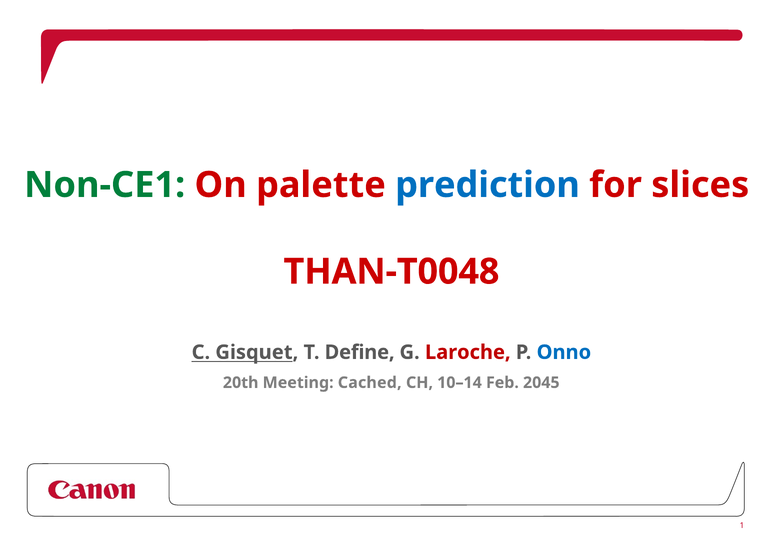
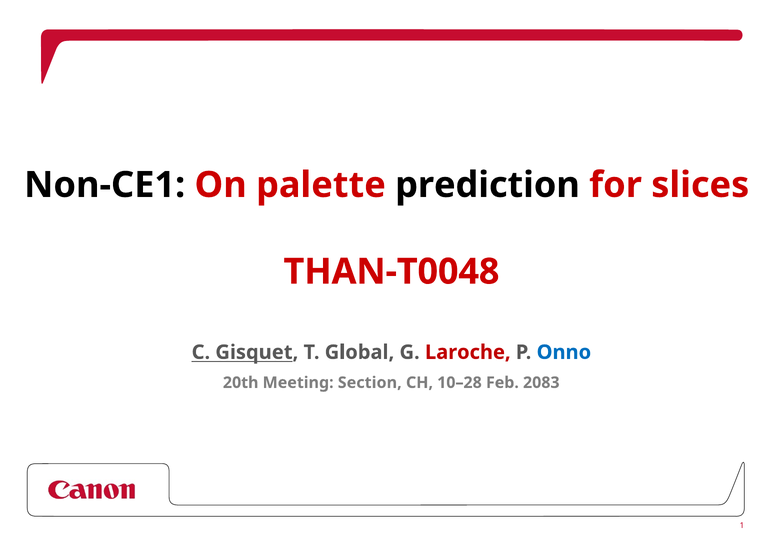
Non-CE1 colour: green -> black
prediction colour: blue -> black
Define: Define -> Global
Cached: Cached -> Section
10–14: 10–14 -> 10–28
2045: 2045 -> 2083
